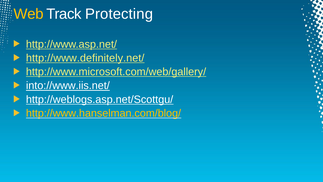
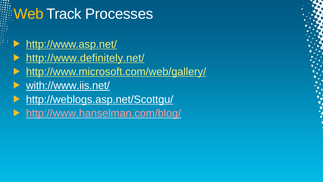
Protecting: Protecting -> Processes
into://www.iis.net/: into://www.iis.net/ -> with://www.iis.net/
http://www.hanselman.com/blog/ colour: yellow -> pink
